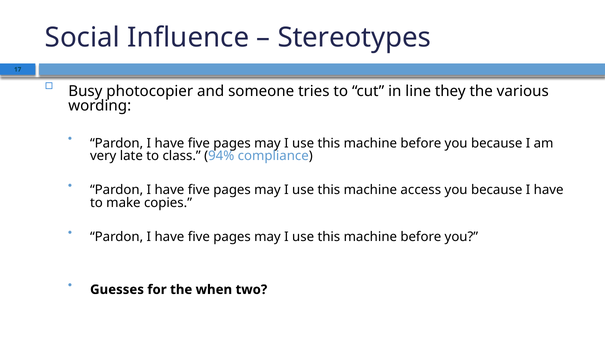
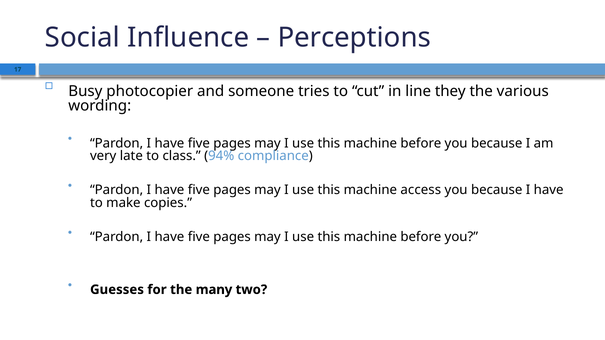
Stereotypes: Stereotypes -> Perceptions
when: when -> many
